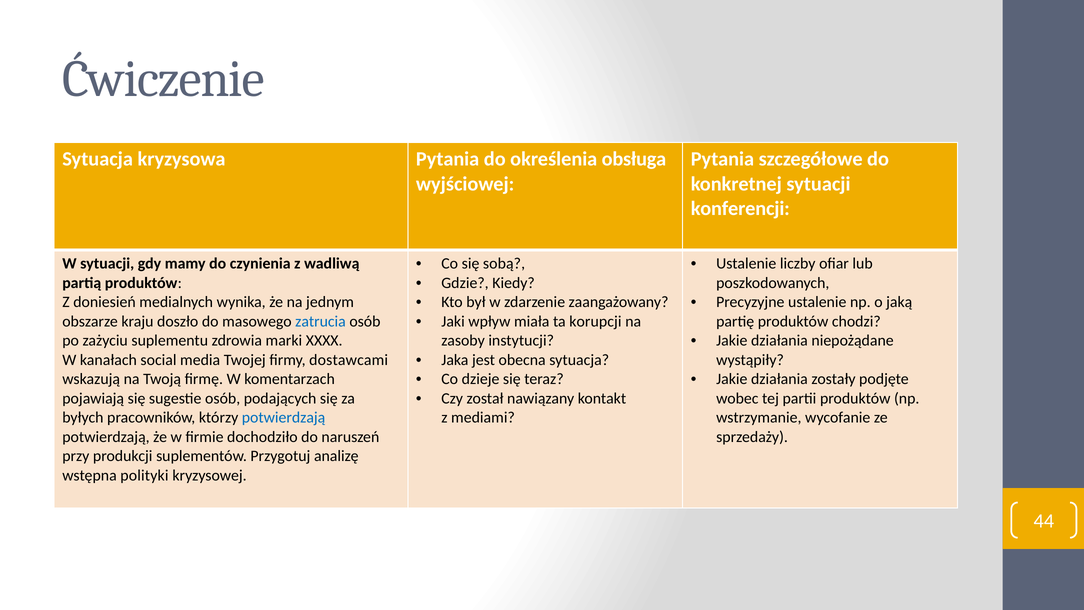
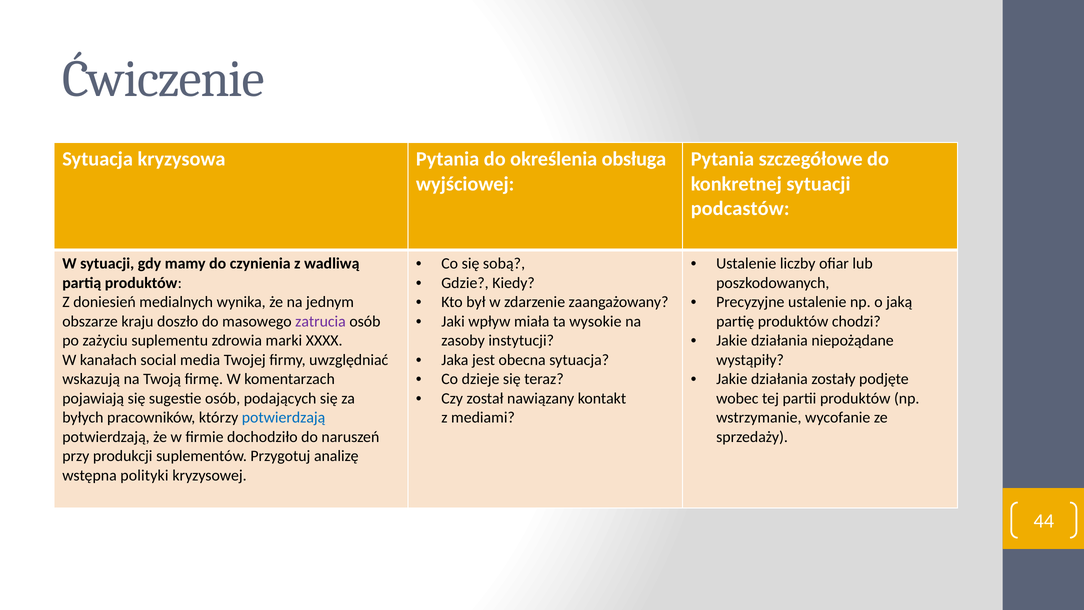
konferencji: konferencji -> podcastów
korupcji: korupcji -> wysokie
zatrucia colour: blue -> purple
dostawcami: dostawcami -> uwzględniać
